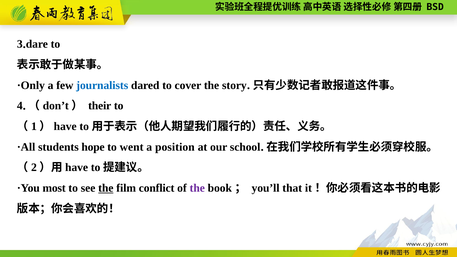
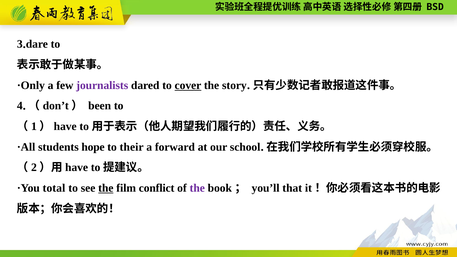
journalists colour: blue -> purple
cover underline: none -> present
their: their -> been
went: went -> their
position: position -> forward
most: most -> total
